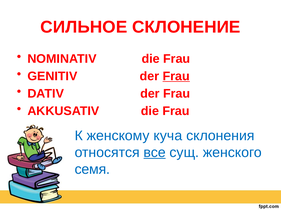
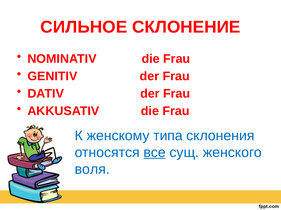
Frau at (176, 76) underline: present -> none
куча: куча -> типа
семя: семя -> воля
